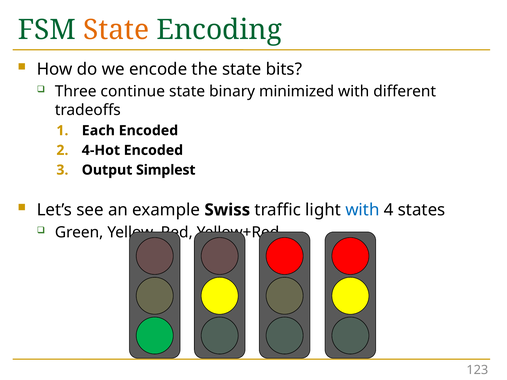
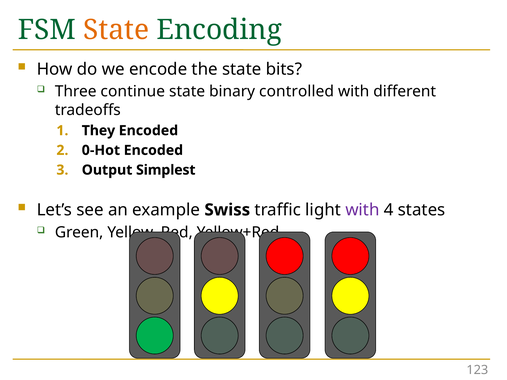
minimized: minimized -> controlled
Each: Each -> They
4-Hot: 4-Hot -> 0-Hot
with at (362, 210) colour: blue -> purple
